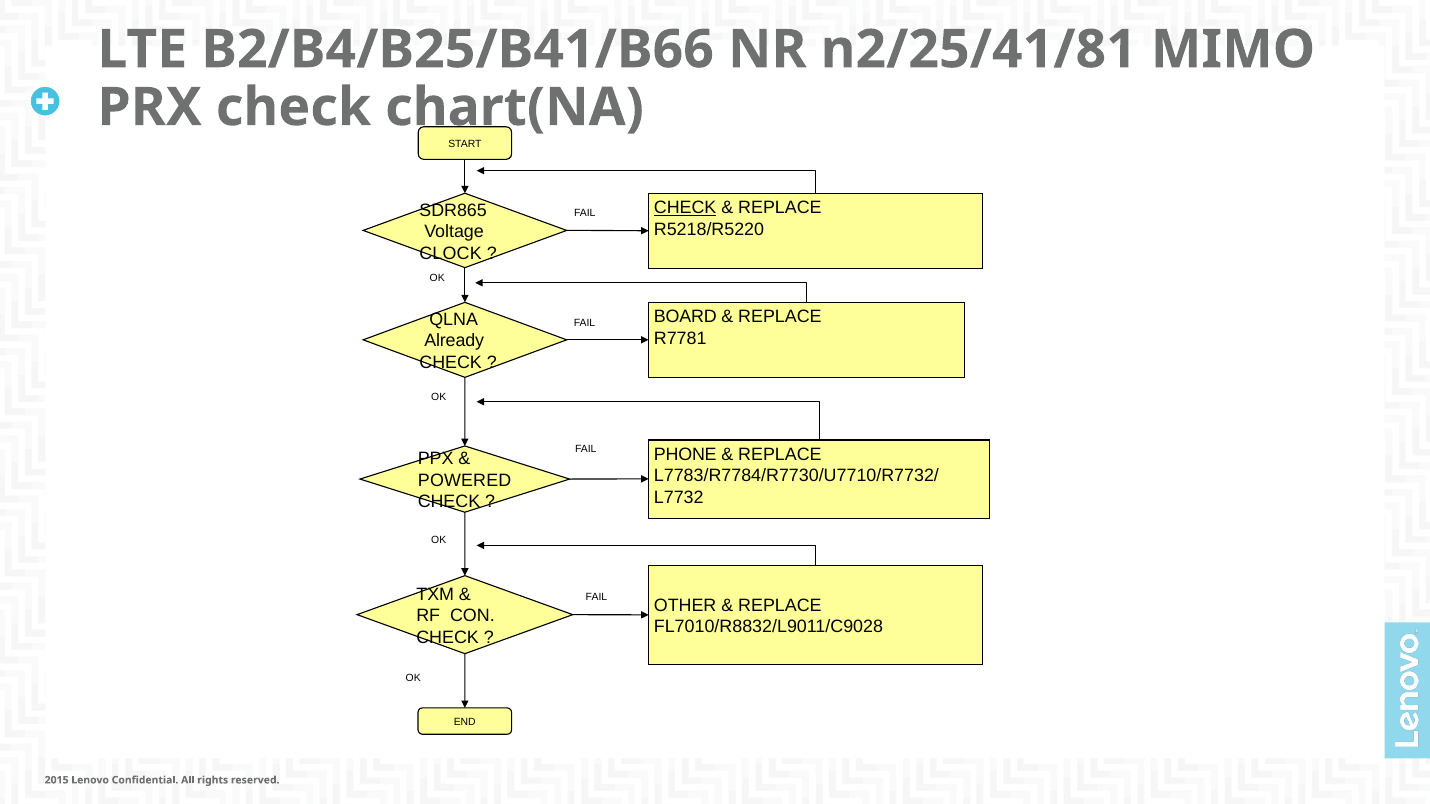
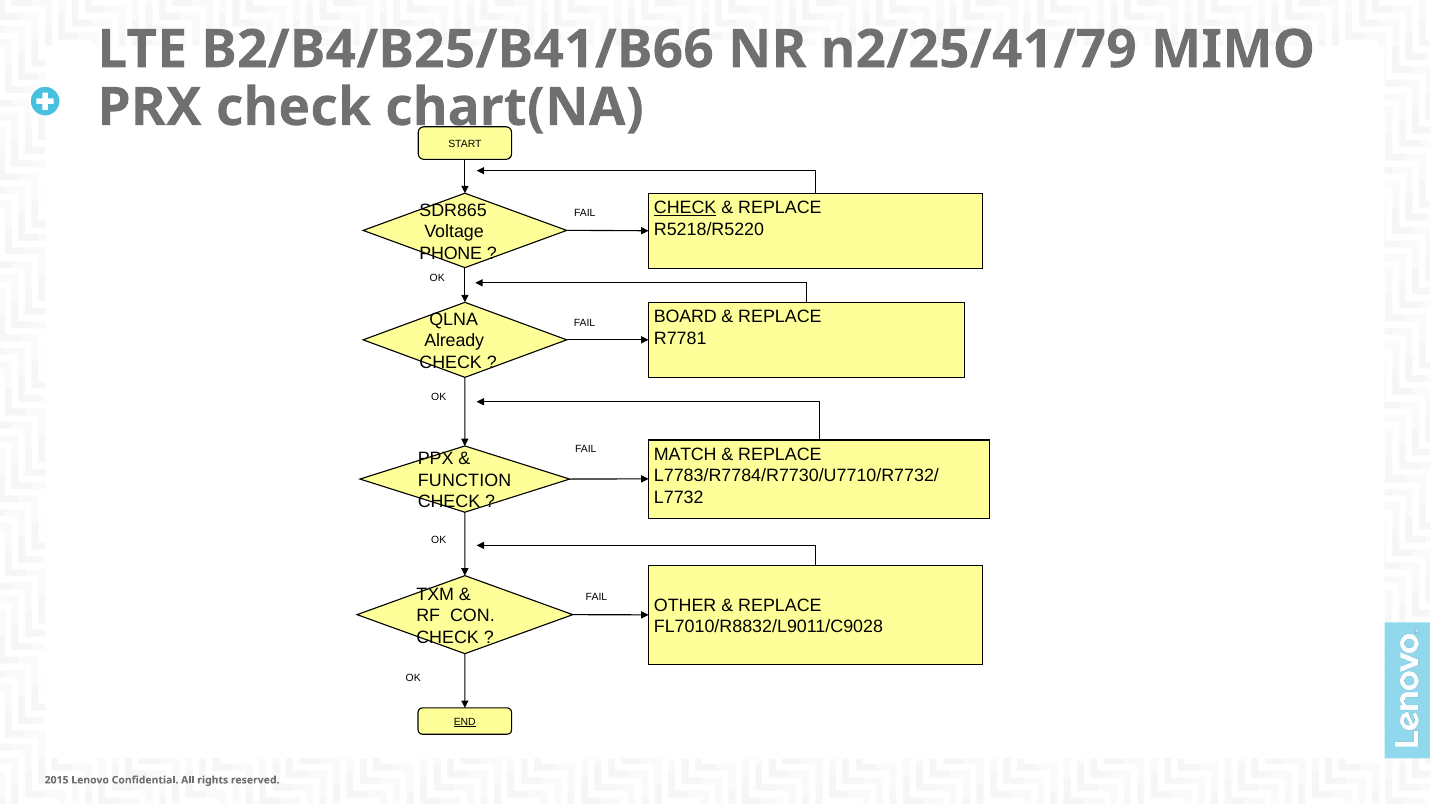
n2/25/41/81: n2/25/41/81 -> n2/25/41/79
CLOCK: CLOCK -> PHONE
PHONE: PHONE -> MATCH
POWERED: POWERED -> FUNCTION
END underline: none -> present
